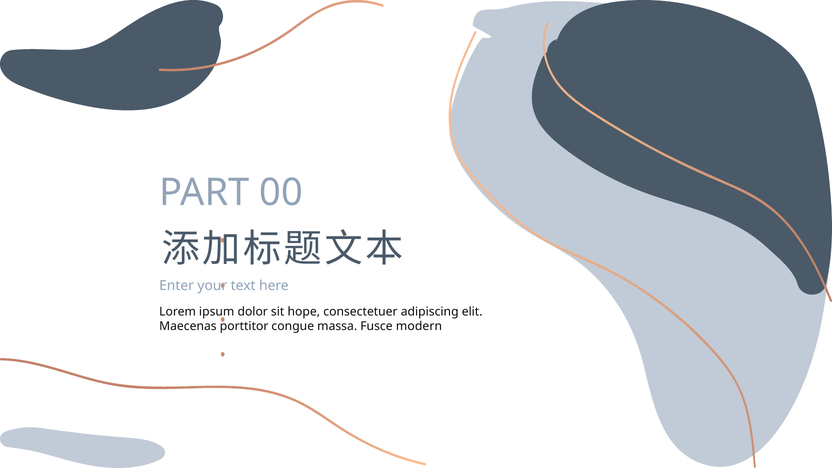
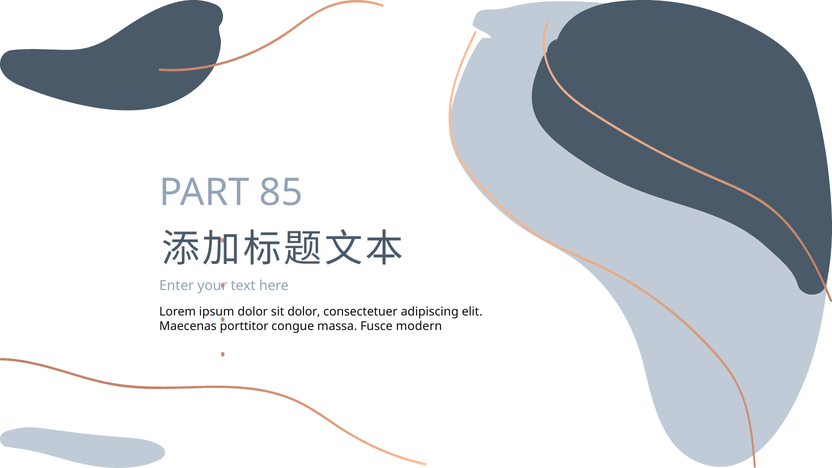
00: 00 -> 85
sit hope: hope -> dolor
